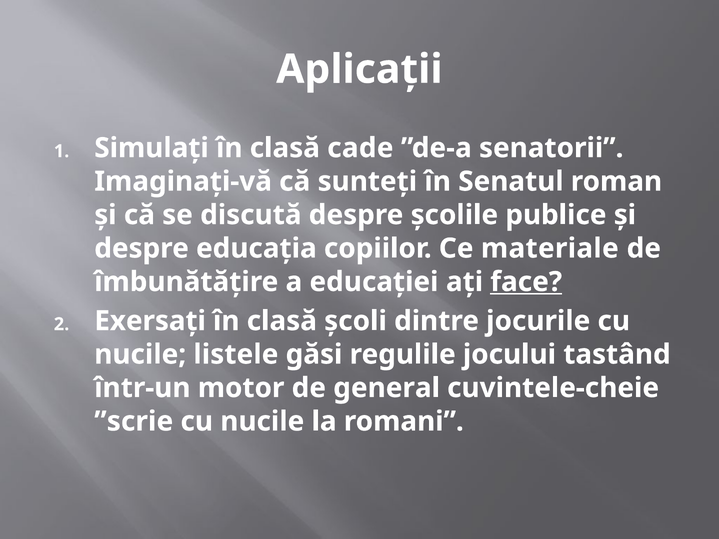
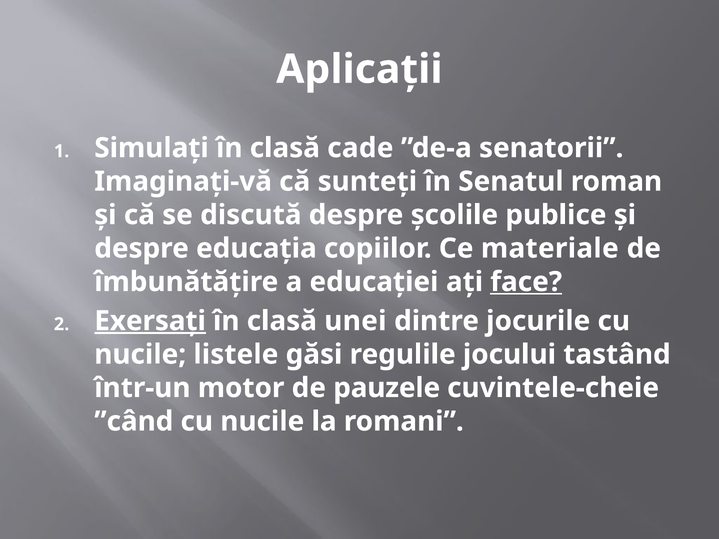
Exersați underline: none -> present
școli: școli -> unei
general: general -> pauzele
”scrie: ”scrie -> ”când
